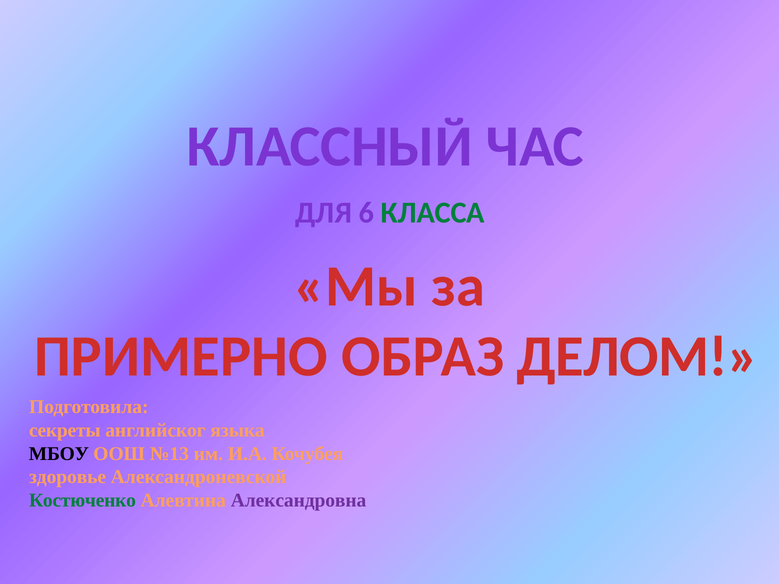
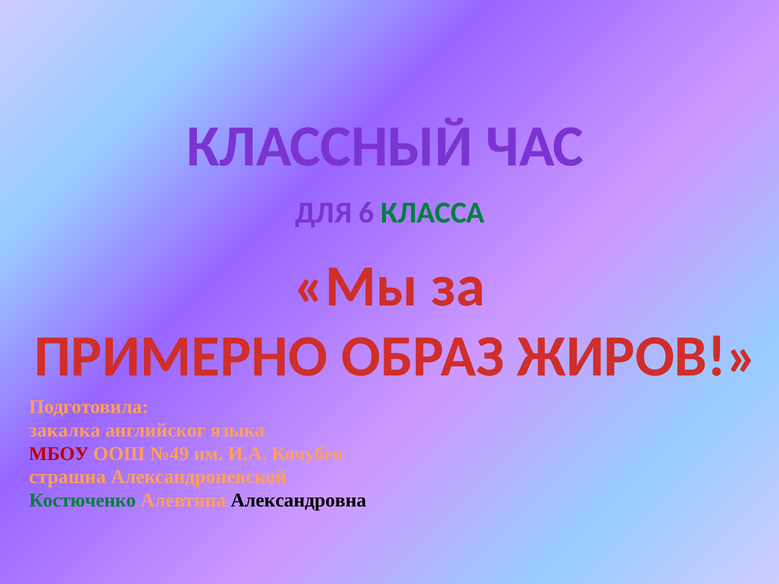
ДЕЛОМ: ДЕЛОМ -> ЖИРОВ
секреты: секреты -> закалка
МБОУ colour: black -> red
№13: №13 -> №49
здоровье: здоровье -> страшна
Александровна colour: purple -> black
